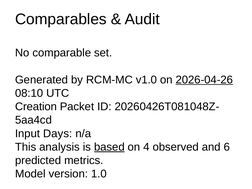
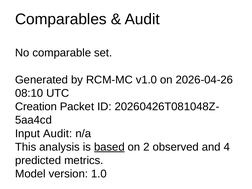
2026-04-26 underline: present -> none
Input Days: Days -> Audit
4: 4 -> 2
6: 6 -> 4
